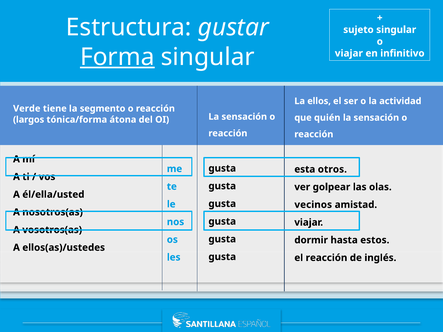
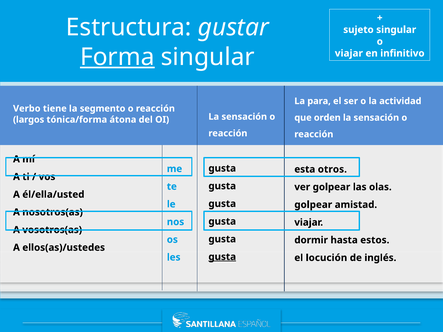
ellos: ellos -> para
Verde: Verde -> Verbo
quién: quién -> orden
vecinos at (313, 205): vecinos -> golpear
gusta at (222, 257) underline: none -> present
el reacción: reacción -> locución
